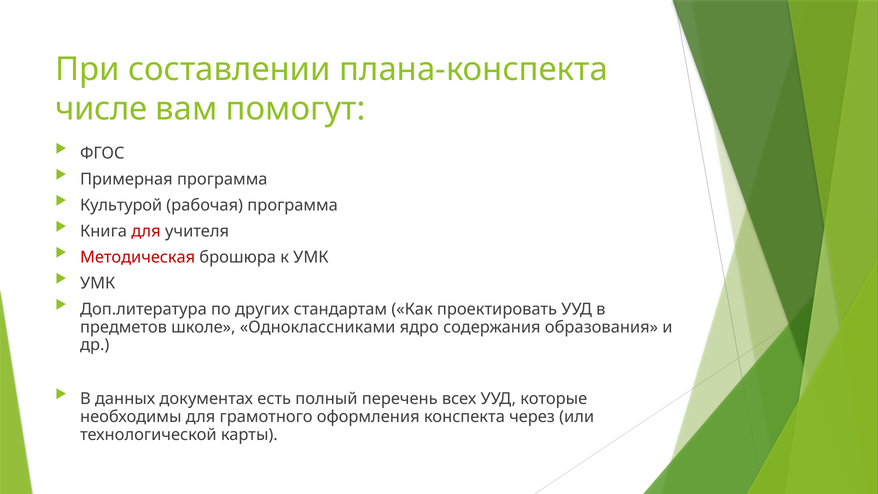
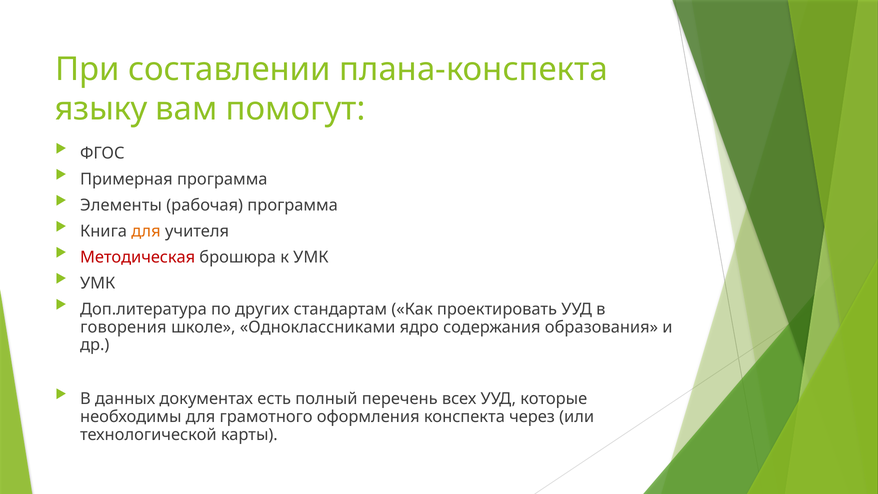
числе: числе -> языку
Культурой: Культурой -> Элементы
для at (146, 231) colour: red -> orange
предметов: предметов -> говорения
